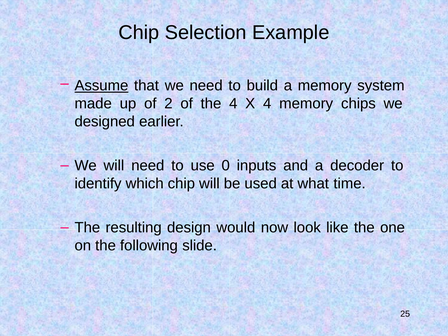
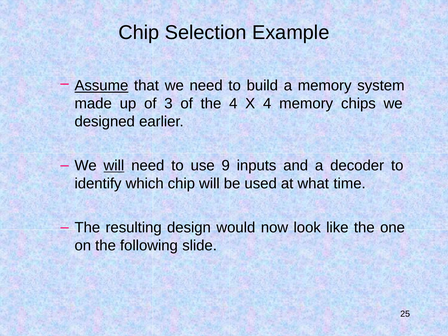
2: 2 -> 3
will at (114, 166) underline: none -> present
0: 0 -> 9
